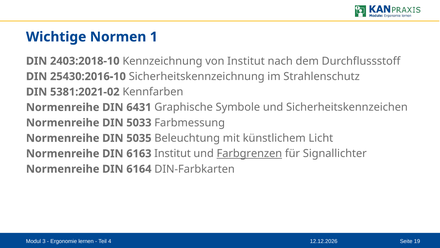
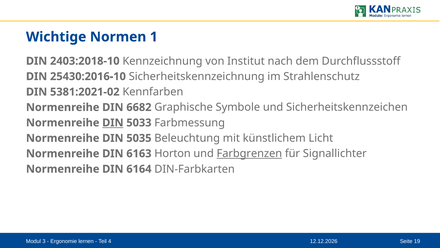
6431: 6431 -> 6682
DIN at (113, 123) underline: none -> present
6163 Institut: Institut -> Horton
